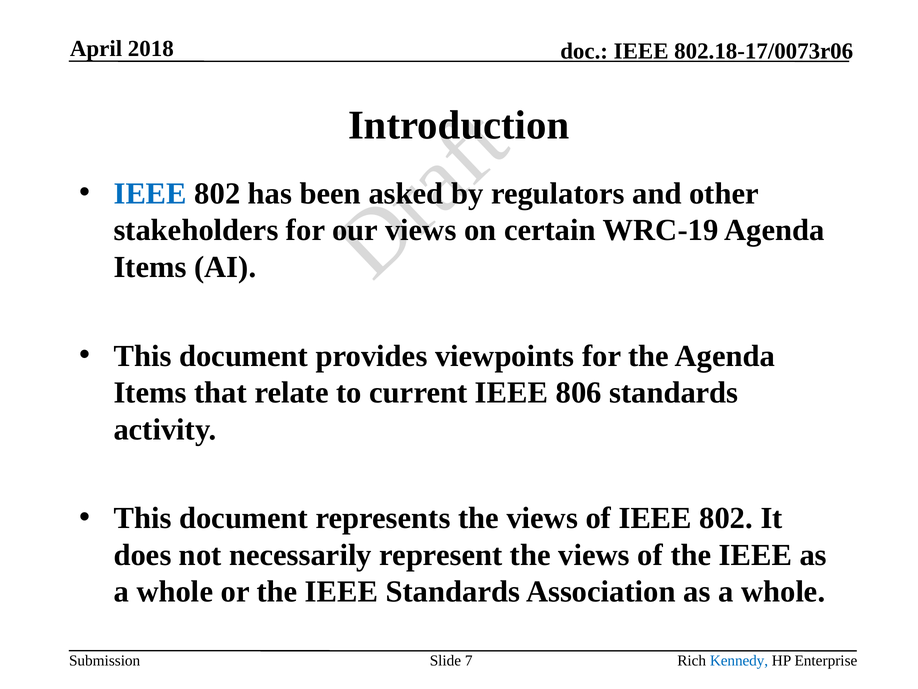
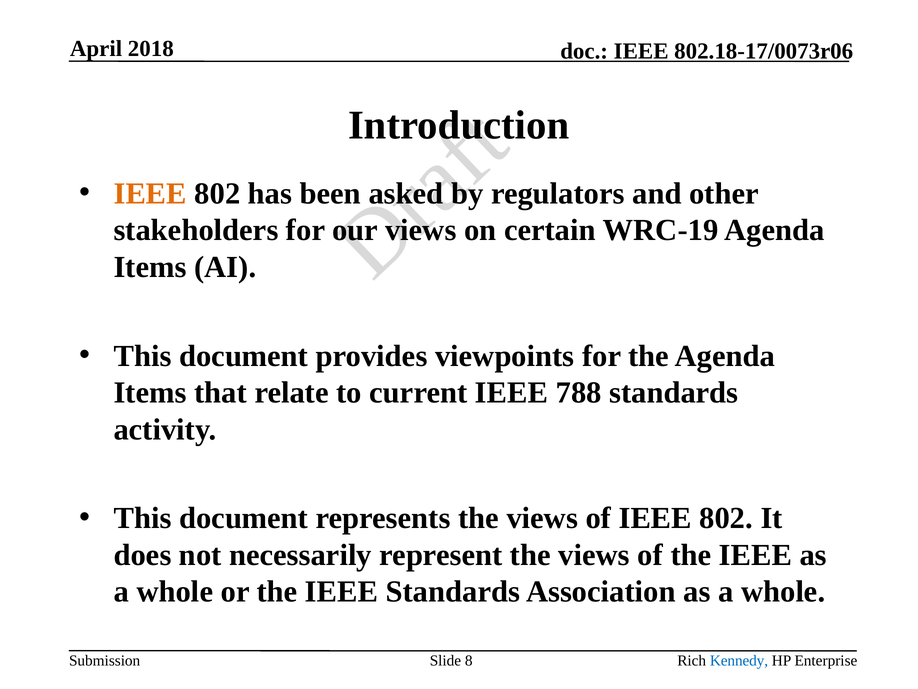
IEEE at (150, 193) colour: blue -> orange
806: 806 -> 788
7: 7 -> 8
